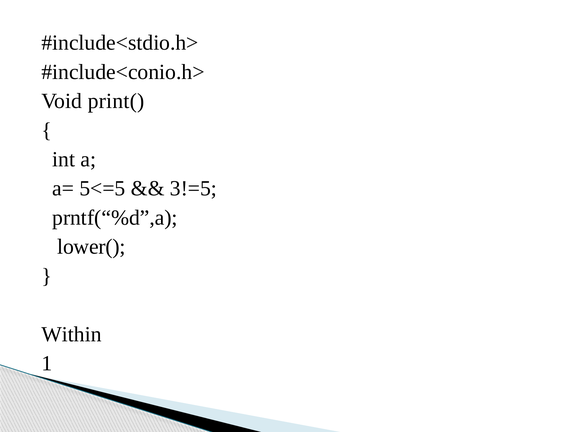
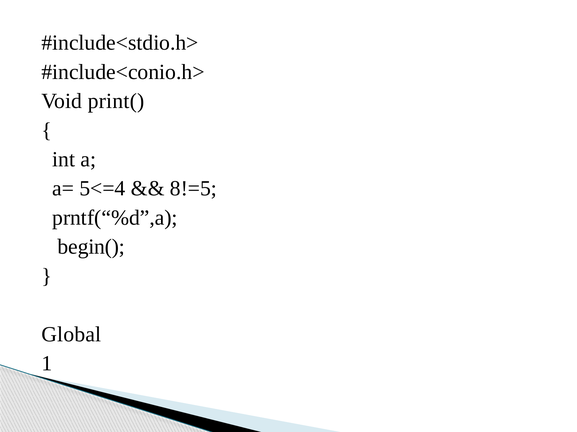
5<=5: 5<=5 -> 5<=4
3!=5: 3!=5 -> 8!=5
lower(: lower( -> begin(
Within: Within -> Global
